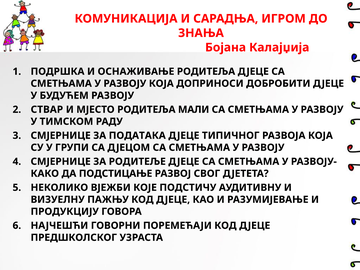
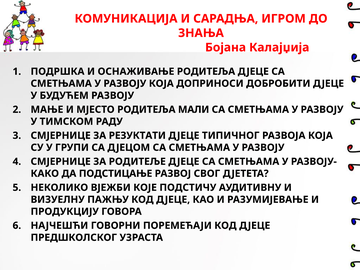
СТВАР: СТВАР -> МАЊЕ
ПОДАТАКА: ПОДАТАКА -> РЕЗУКТАТИ
